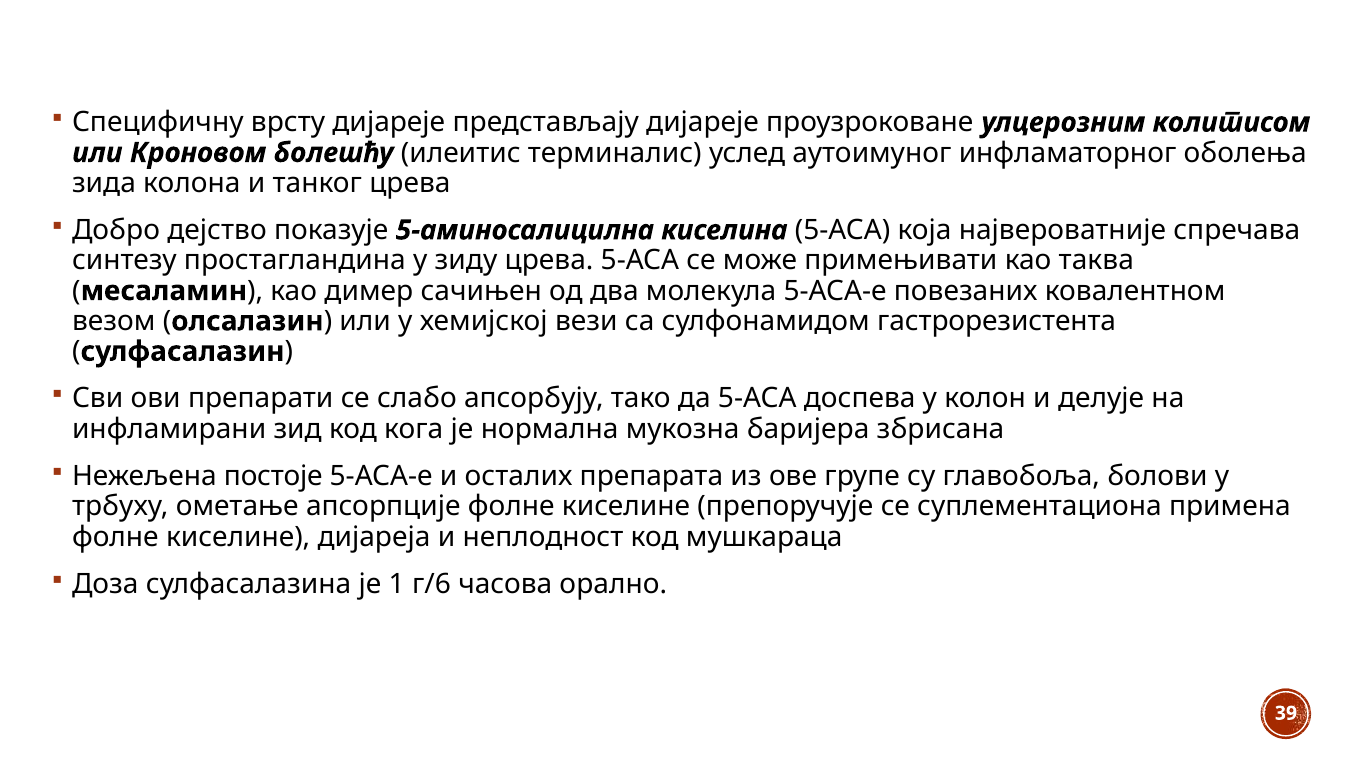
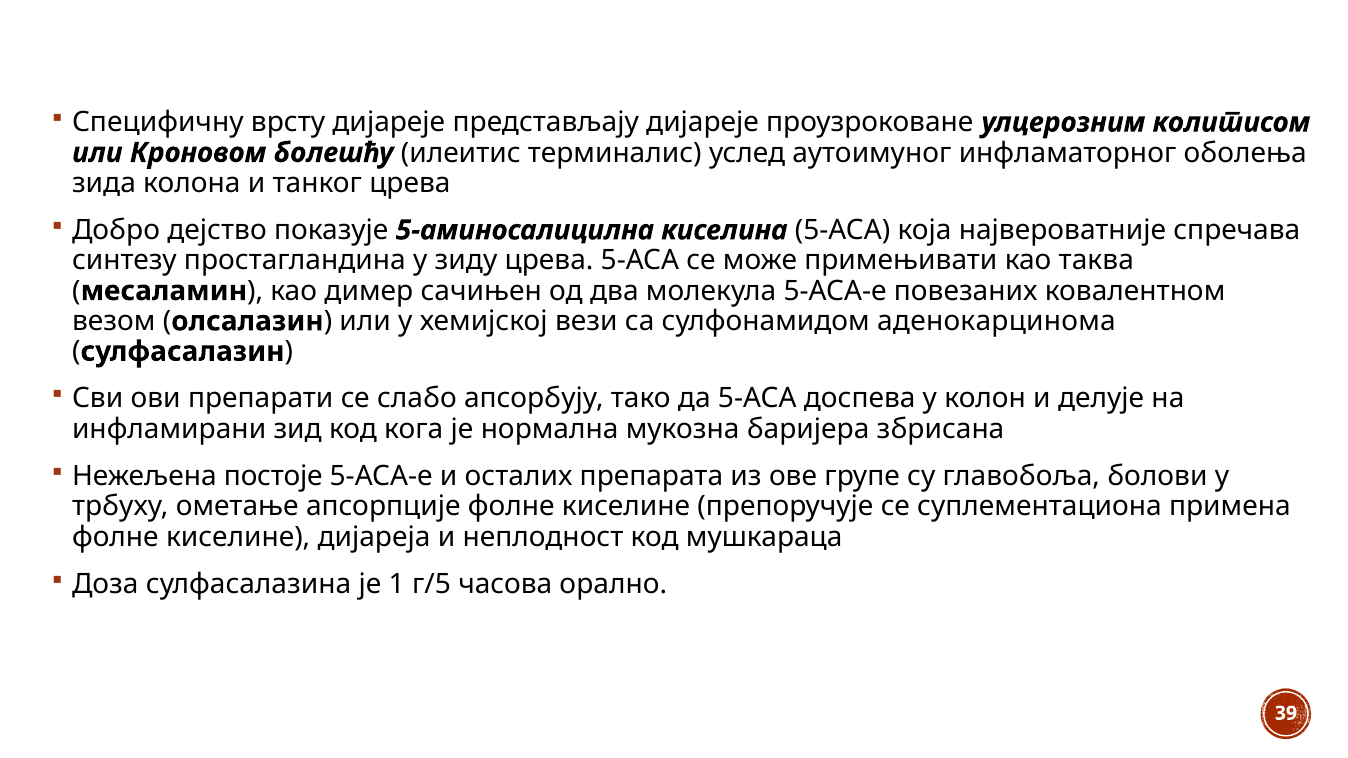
гастрорезистента: гастрорезистента -> аденокарцинома
г/6: г/6 -> г/5
